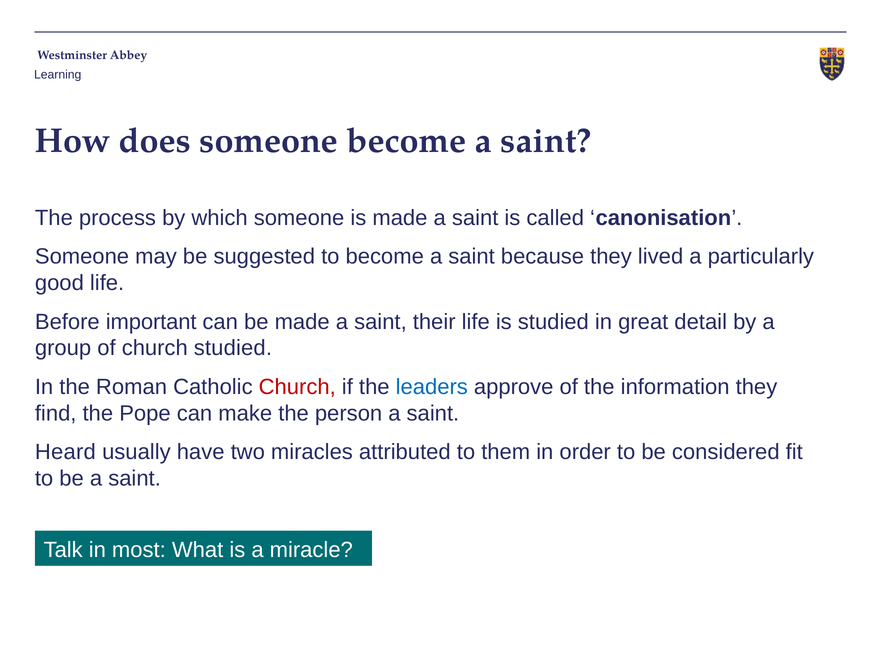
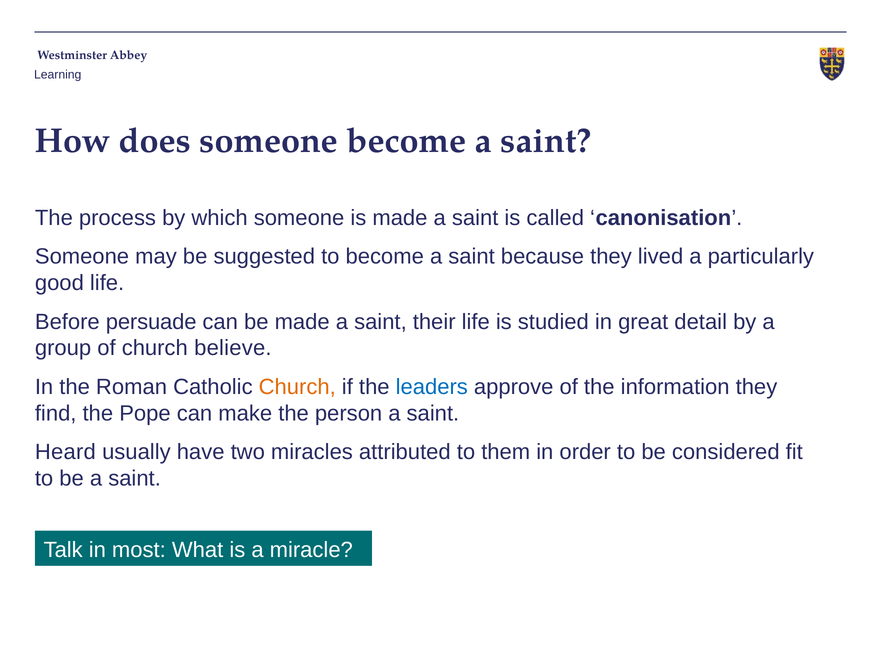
important: important -> persuade
church studied: studied -> believe
Church at (297, 387) colour: red -> orange
